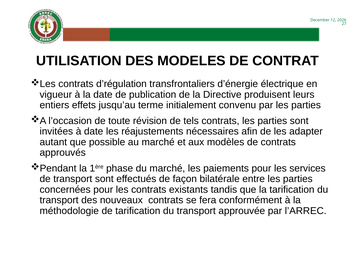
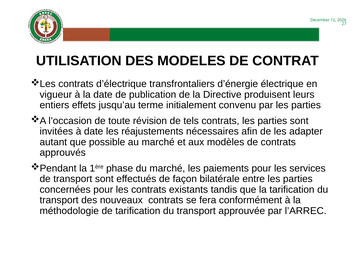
d’régulation: d’régulation -> d’électrique
